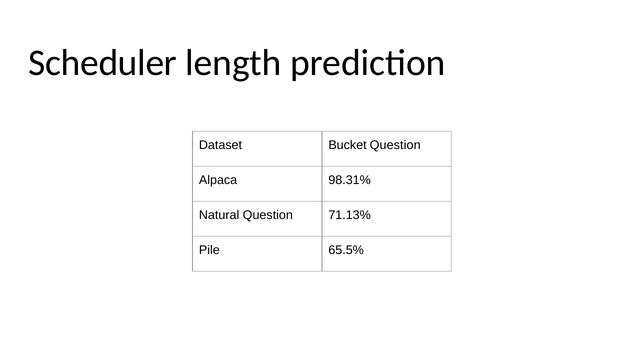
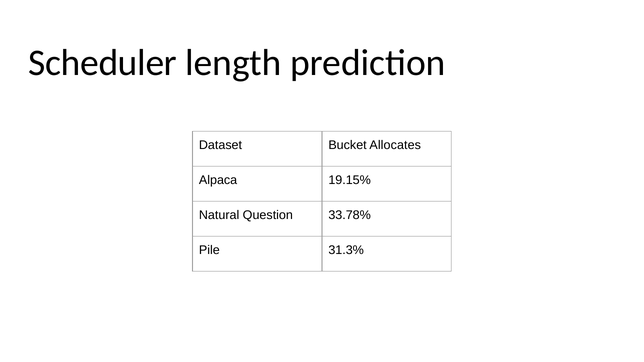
Bucket Question: Question -> Allocates
98.31%: 98.31% -> 19.15%
71.13%: 71.13% -> 33.78%
65.5%: 65.5% -> 31.3%
